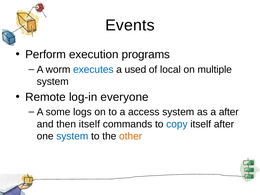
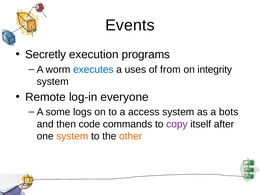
Perform: Perform -> Secretly
used: used -> uses
local: local -> from
multiple: multiple -> integrity
a after: after -> bots
then itself: itself -> code
copy colour: blue -> purple
system at (72, 136) colour: blue -> orange
